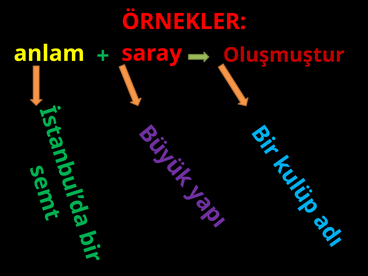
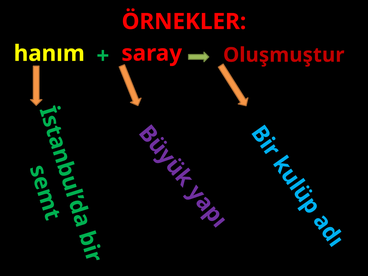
anlam: anlam -> hanım
